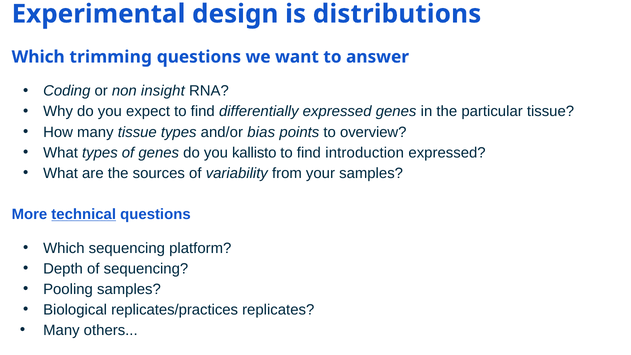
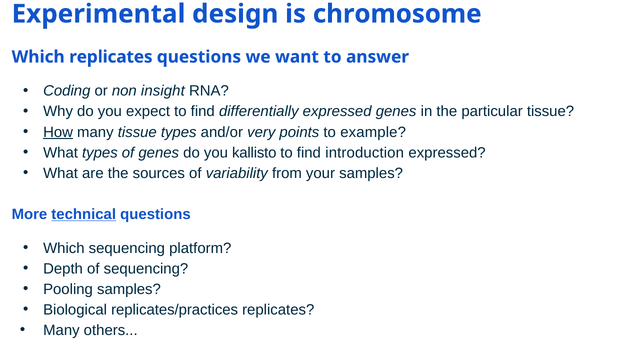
distributions: distributions -> chromosome
Which trimming: trimming -> replicates
How underline: none -> present
bias: bias -> very
overview: overview -> example
